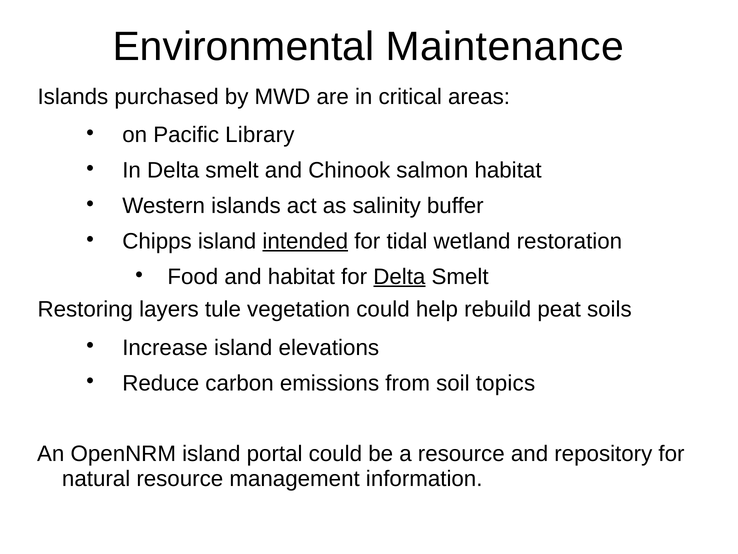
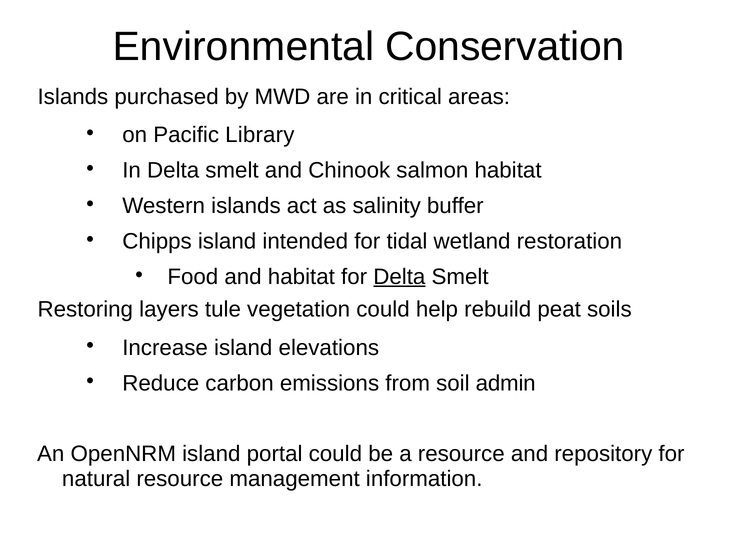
Maintenance: Maintenance -> Conservation
intended underline: present -> none
topics: topics -> admin
